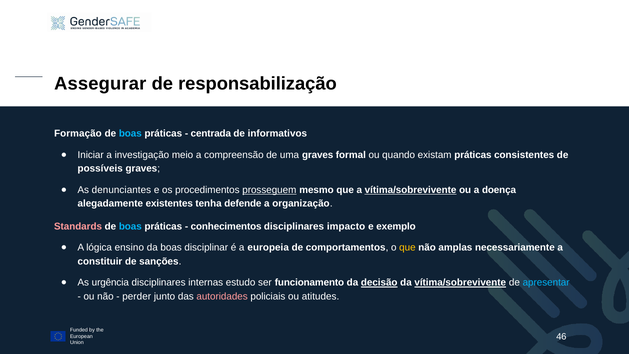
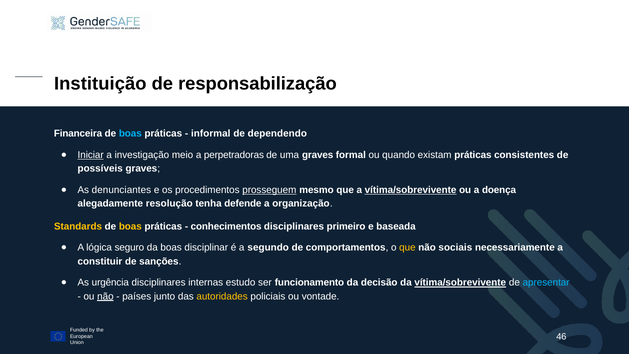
Assegurar: Assegurar -> Instituição
Formação: Formação -> Financeira
centrada: centrada -> informal
informativos: informativos -> dependendo
Iniciar underline: none -> present
compreensão: compreensão -> perpetradoras
existentes: existentes -> resolução
Standards colour: pink -> yellow
boas at (130, 226) colour: light blue -> yellow
impacto: impacto -> primeiro
exemplo: exemplo -> baseada
ensino: ensino -> seguro
europeia: europeia -> segundo
amplas: amplas -> sociais
decisão underline: present -> none
não at (105, 296) underline: none -> present
perder: perder -> países
autoridades colour: pink -> yellow
atitudes: atitudes -> vontade
